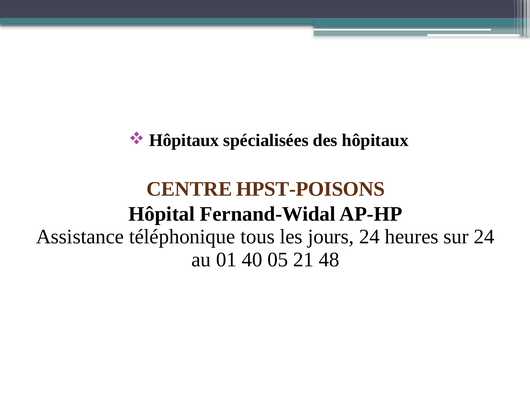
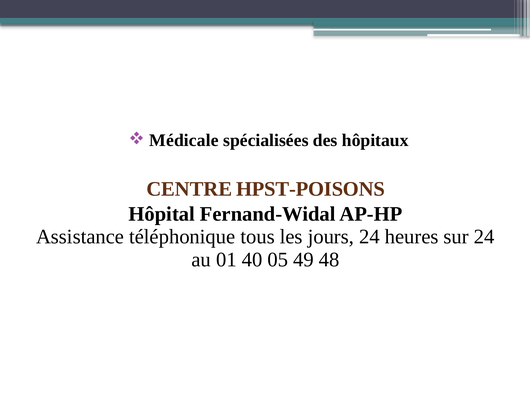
Hôpitaux at (184, 140): Hôpitaux -> Médicale
21: 21 -> 49
